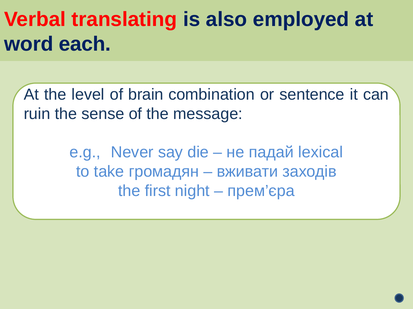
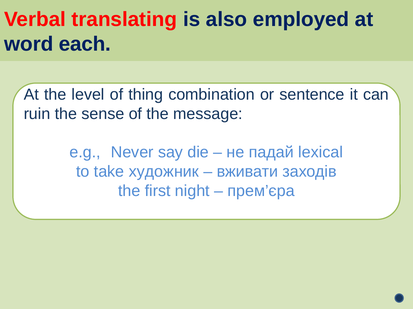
brain: brain -> thing
громадян: громадян -> художник
